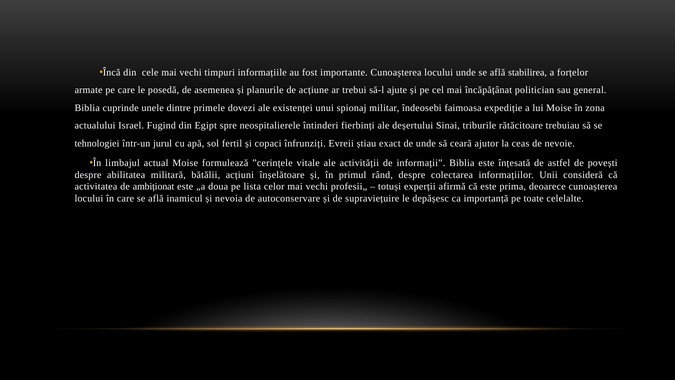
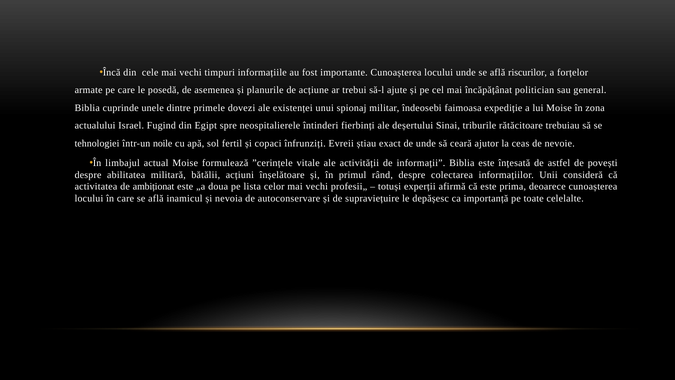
stabilirea: stabilirea -> riscurilor
jurul: jurul -> noile
